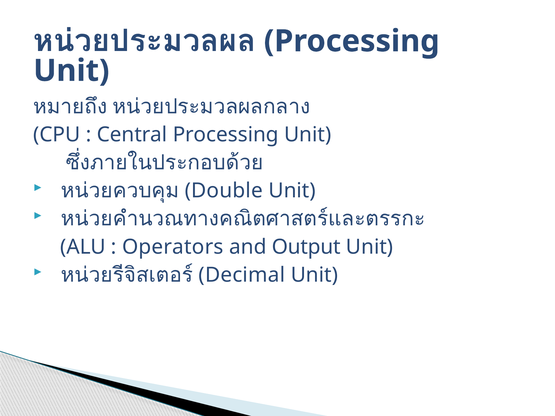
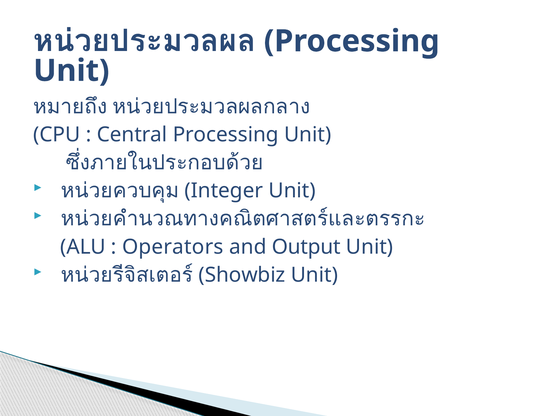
Double: Double -> Integer
Decimal: Decimal -> Showbiz
